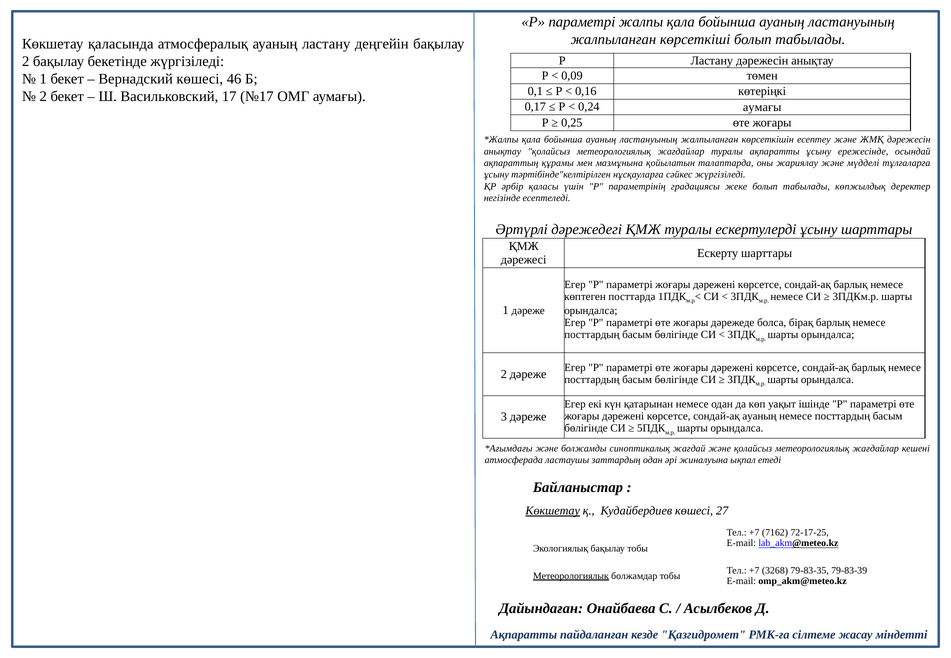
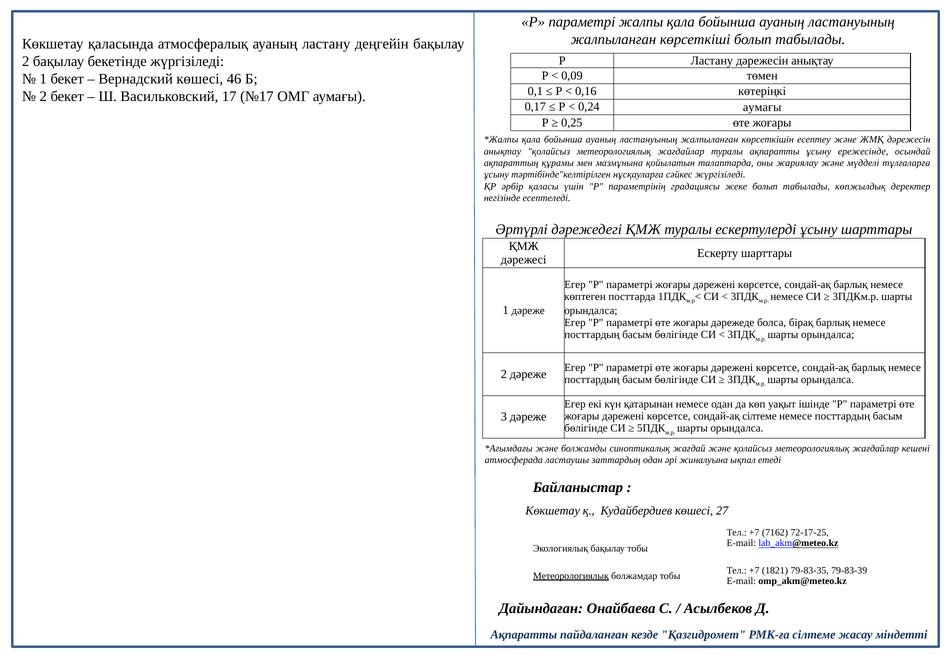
сондай-ақ ауаның: ауаның -> сілтеме
Көкшетау at (553, 511) underline: present -> none
3268: 3268 -> 1821
